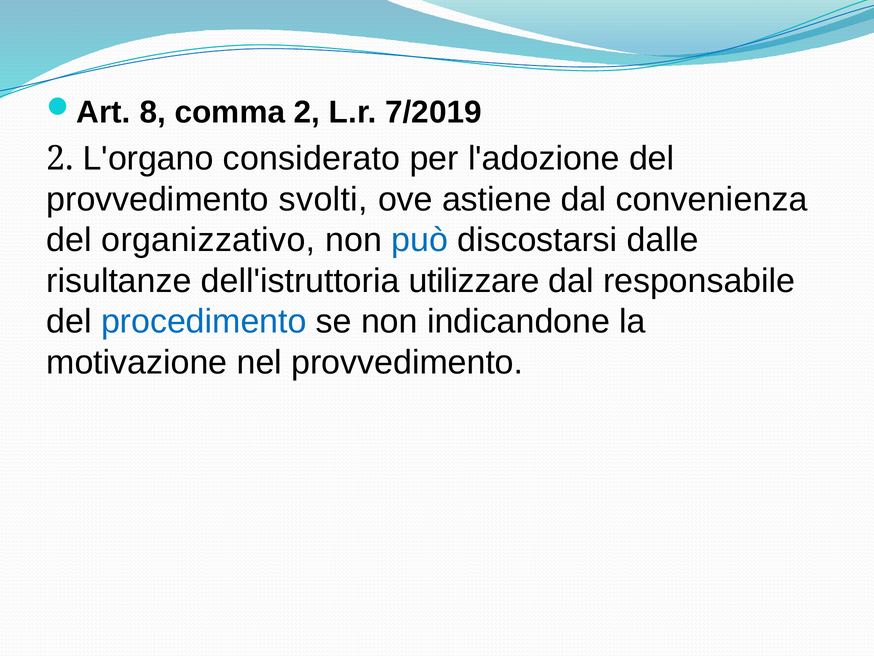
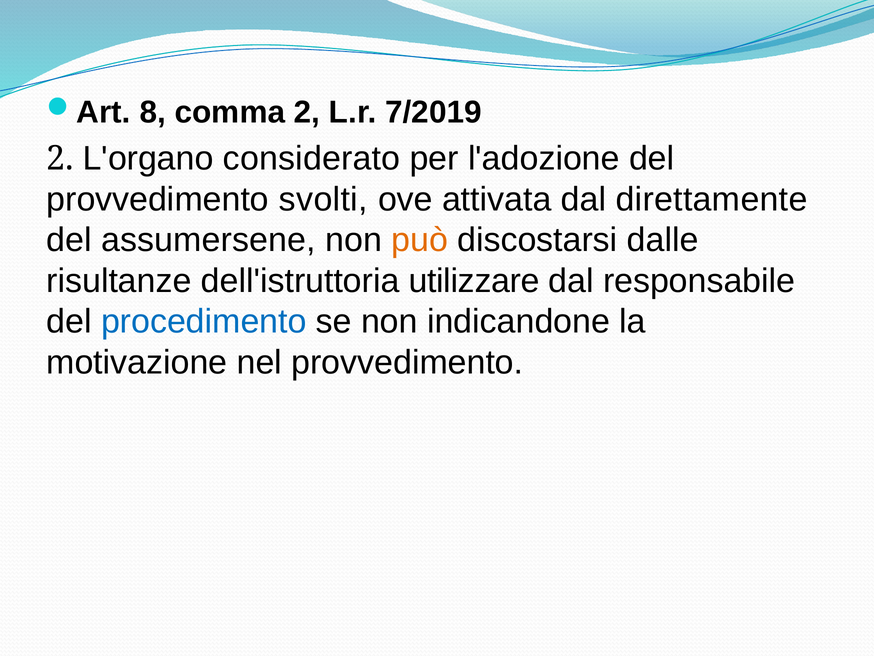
astiene: astiene -> attivata
convenienza: convenienza -> direttamente
organizzativo: organizzativo -> assumersene
può colour: blue -> orange
